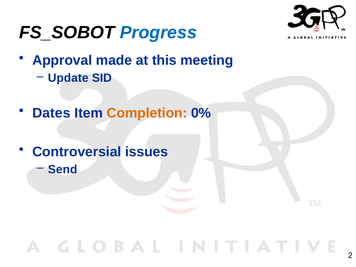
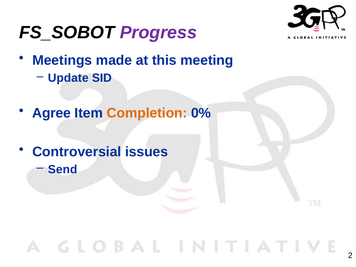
Progress colour: blue -> purple
Approval: Approval -> Meetings
Dates: Dates -> Agree
